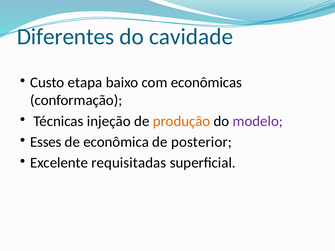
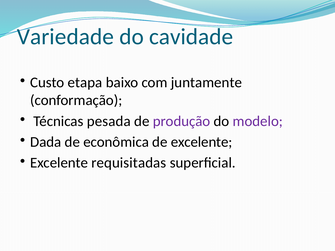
Diferentes: Diferentes -> Variedade
econômicas: econômicas -> juntamente
injeção: injeção -> pesada
produção colour: orange -> purple
Esses: Esses -> Dada
de posterior: posterior -> excelente
